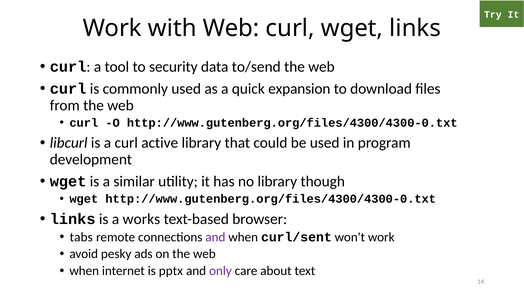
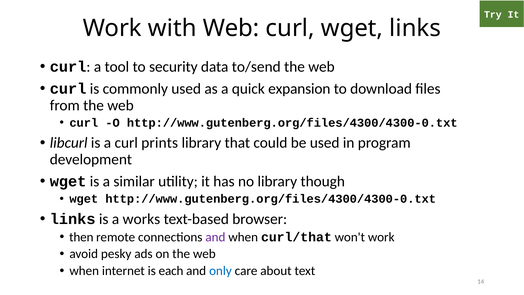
active: active -> prints
tabs: tabs -> then
curl/sent: curl/sent -> curl/that
pptx: pptx -> each
only colour: purple -> blue
